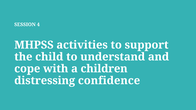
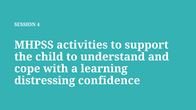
children: children -> learning
